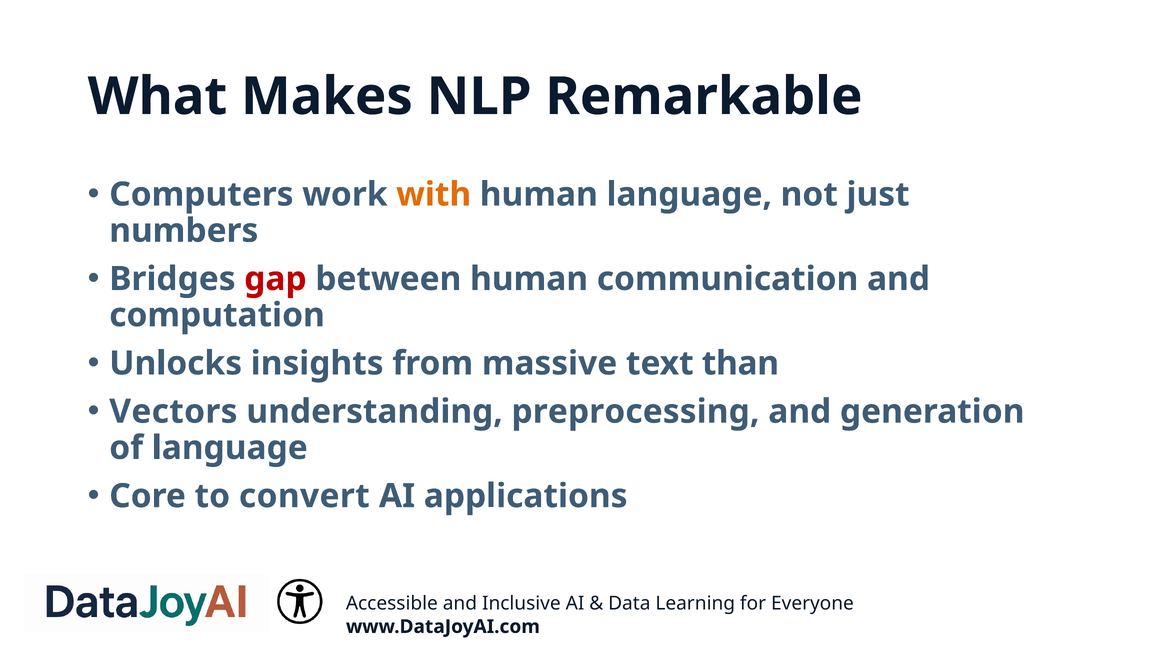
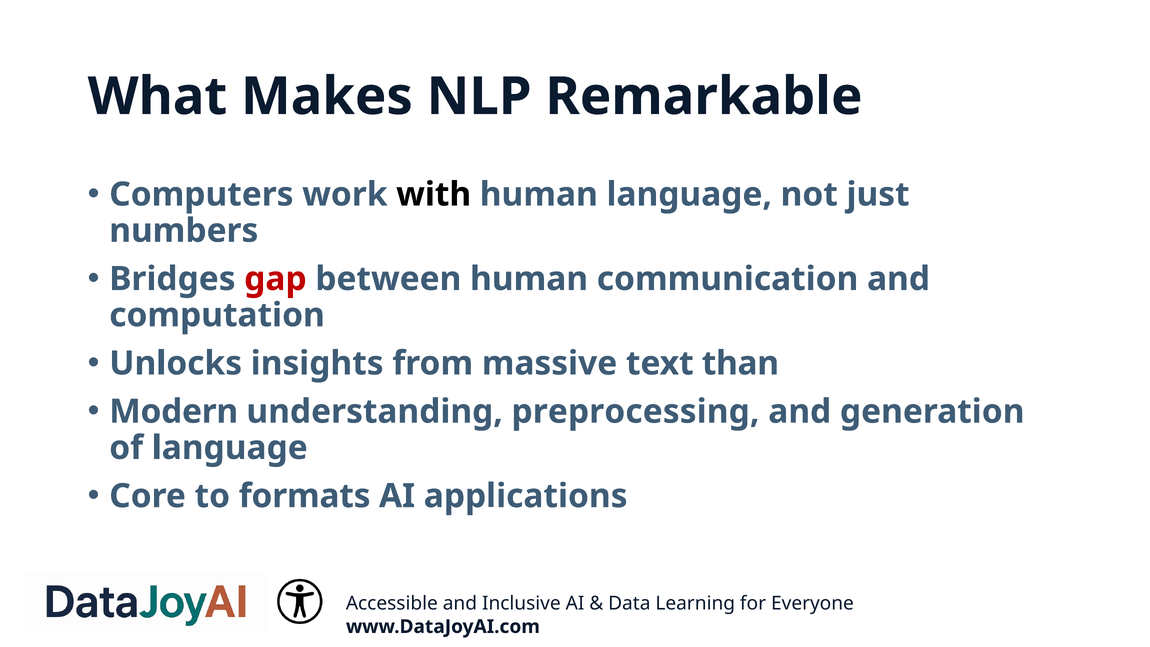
with colour: orange -> black
Vectors: Vectors -> Modern
convert: convert -> formats
